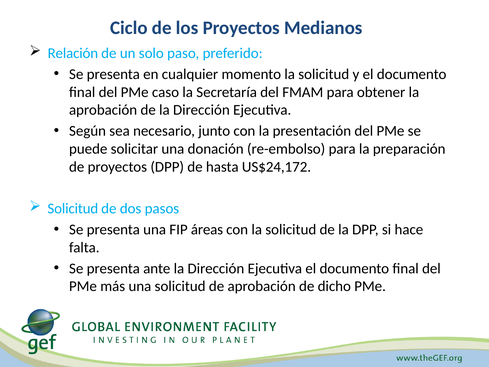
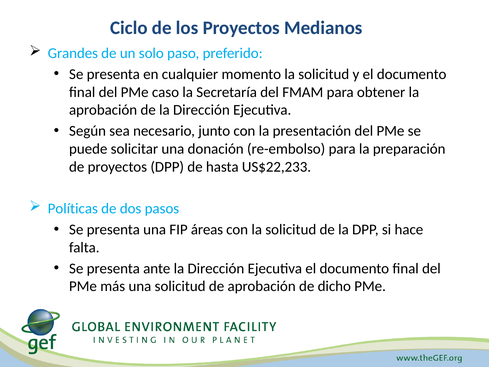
Relación: Relación -> Grandes
US$24,172: US$24,172 -> US$22,233
Solicitud at (73, 209): Solicitud -> Políticas
